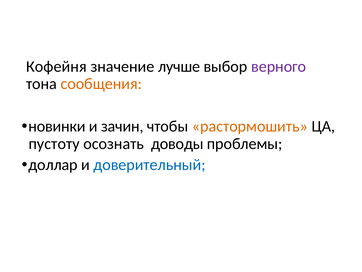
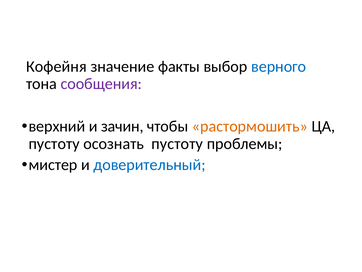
лучше: лучше -> факты
верного colour: purple -> blue
сообщения colour: orange -> purple
новинки: новинки -> верхний
осознать доводы: доводы -> пустоту
доллар: доллар -> мистер
